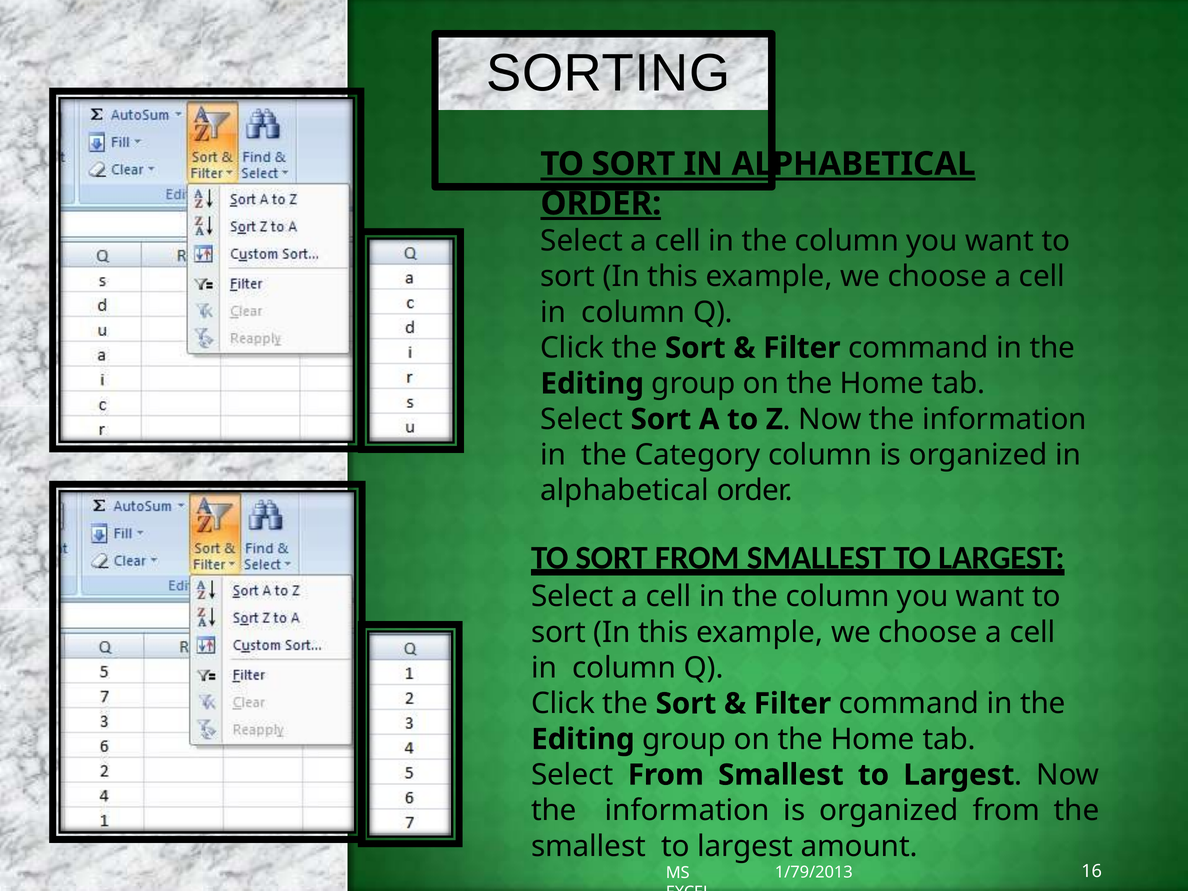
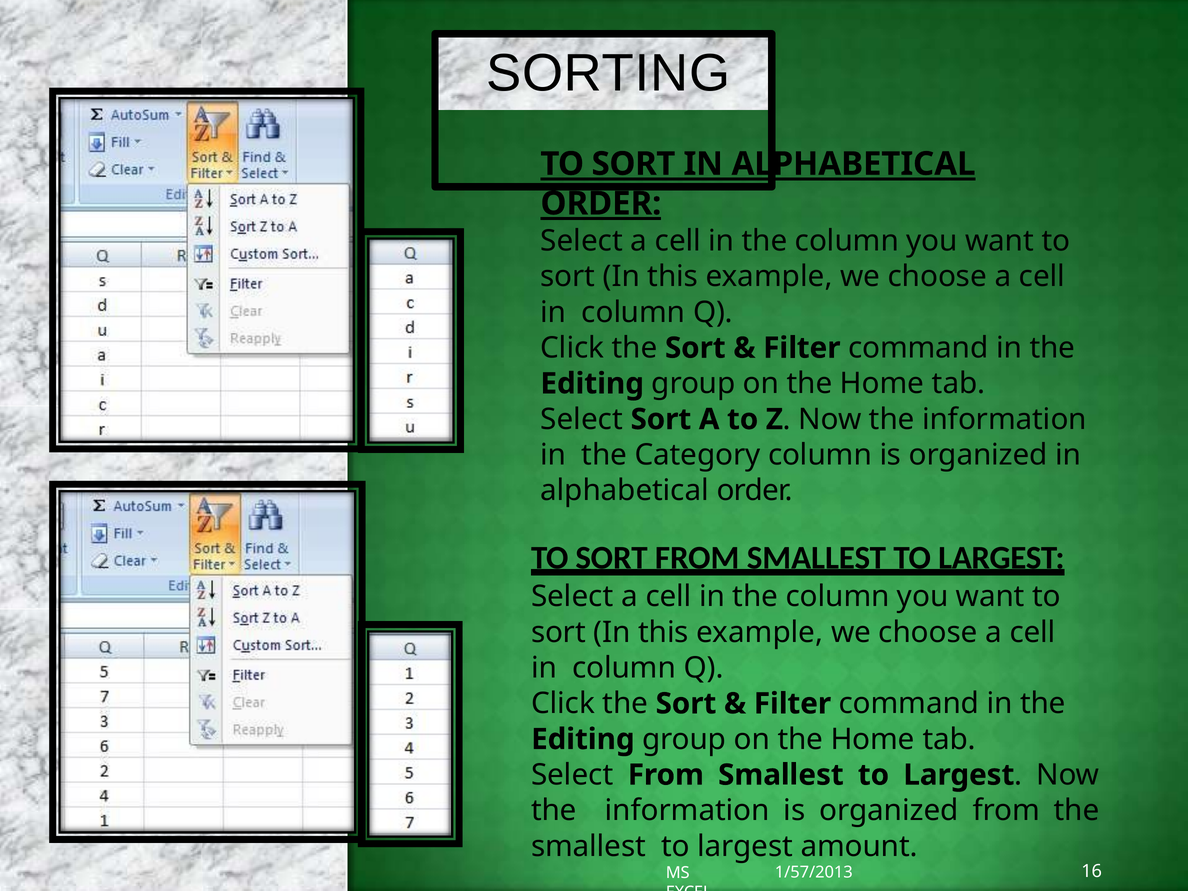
1/79/2013: 1/79/2013 -> 1/57/2013
